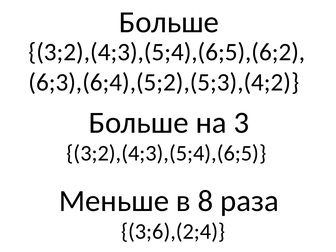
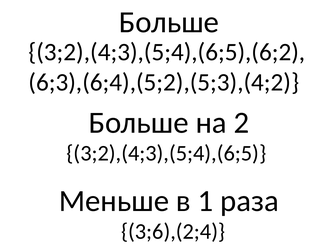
3: 3 -> 2
8: 8 -> 1
